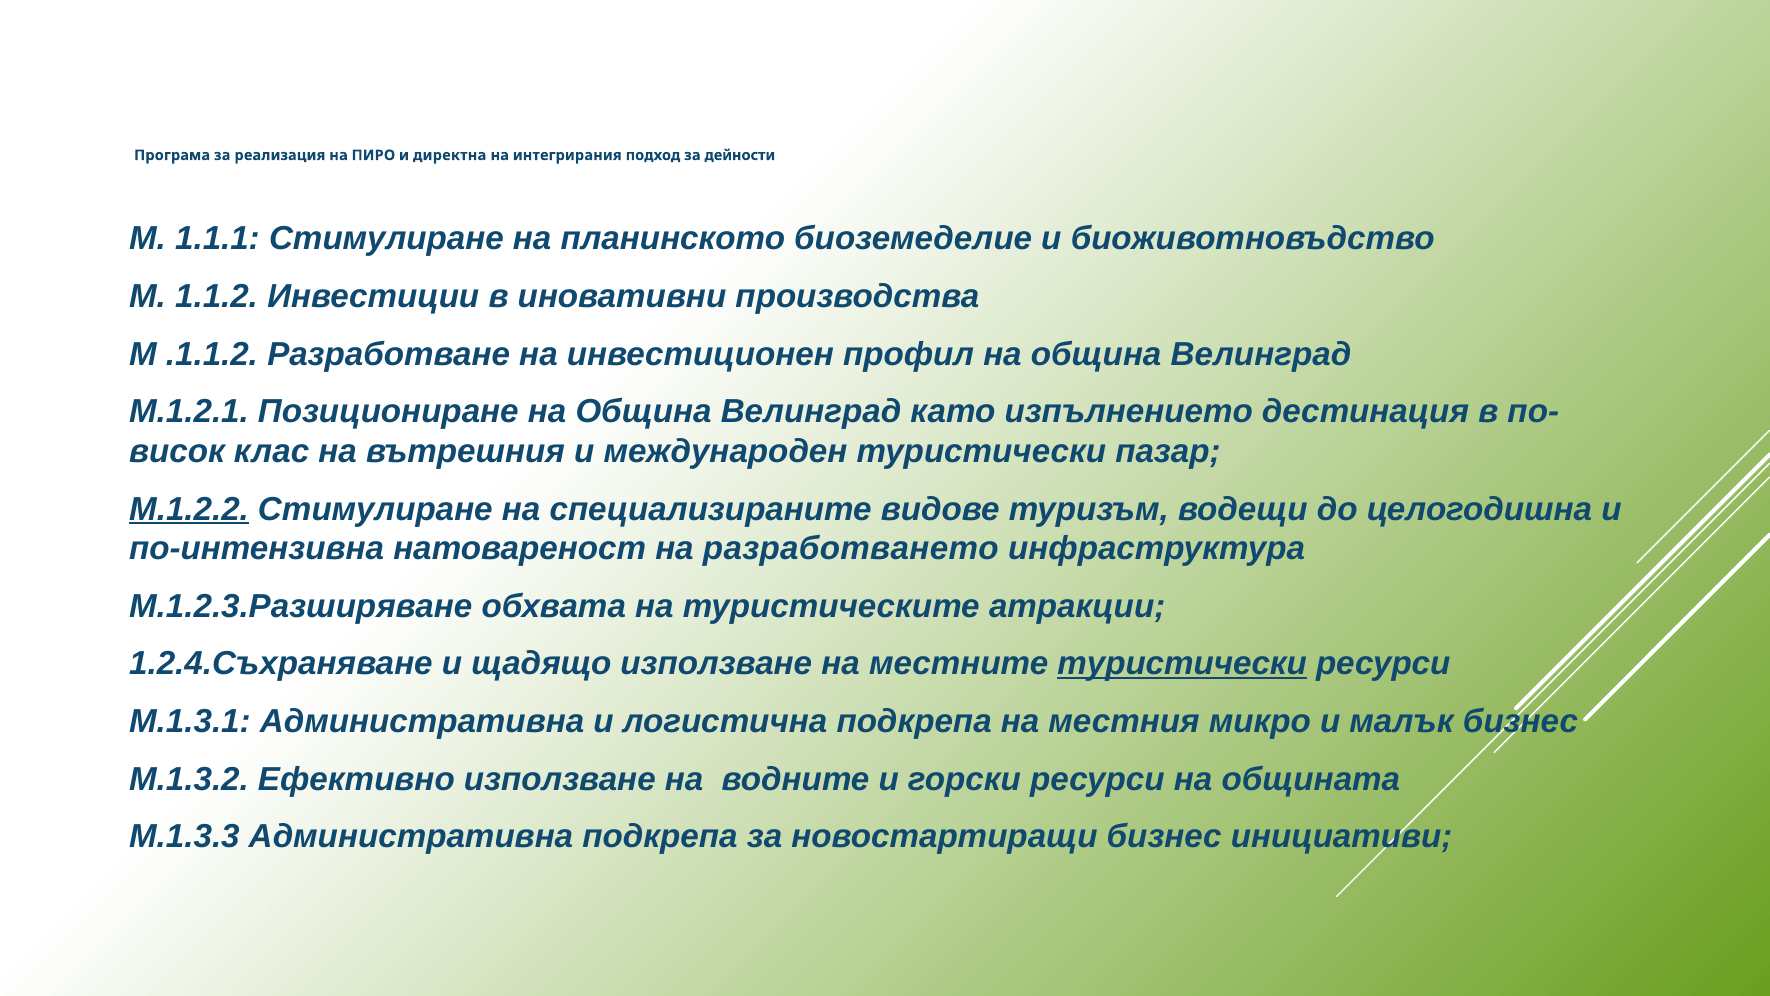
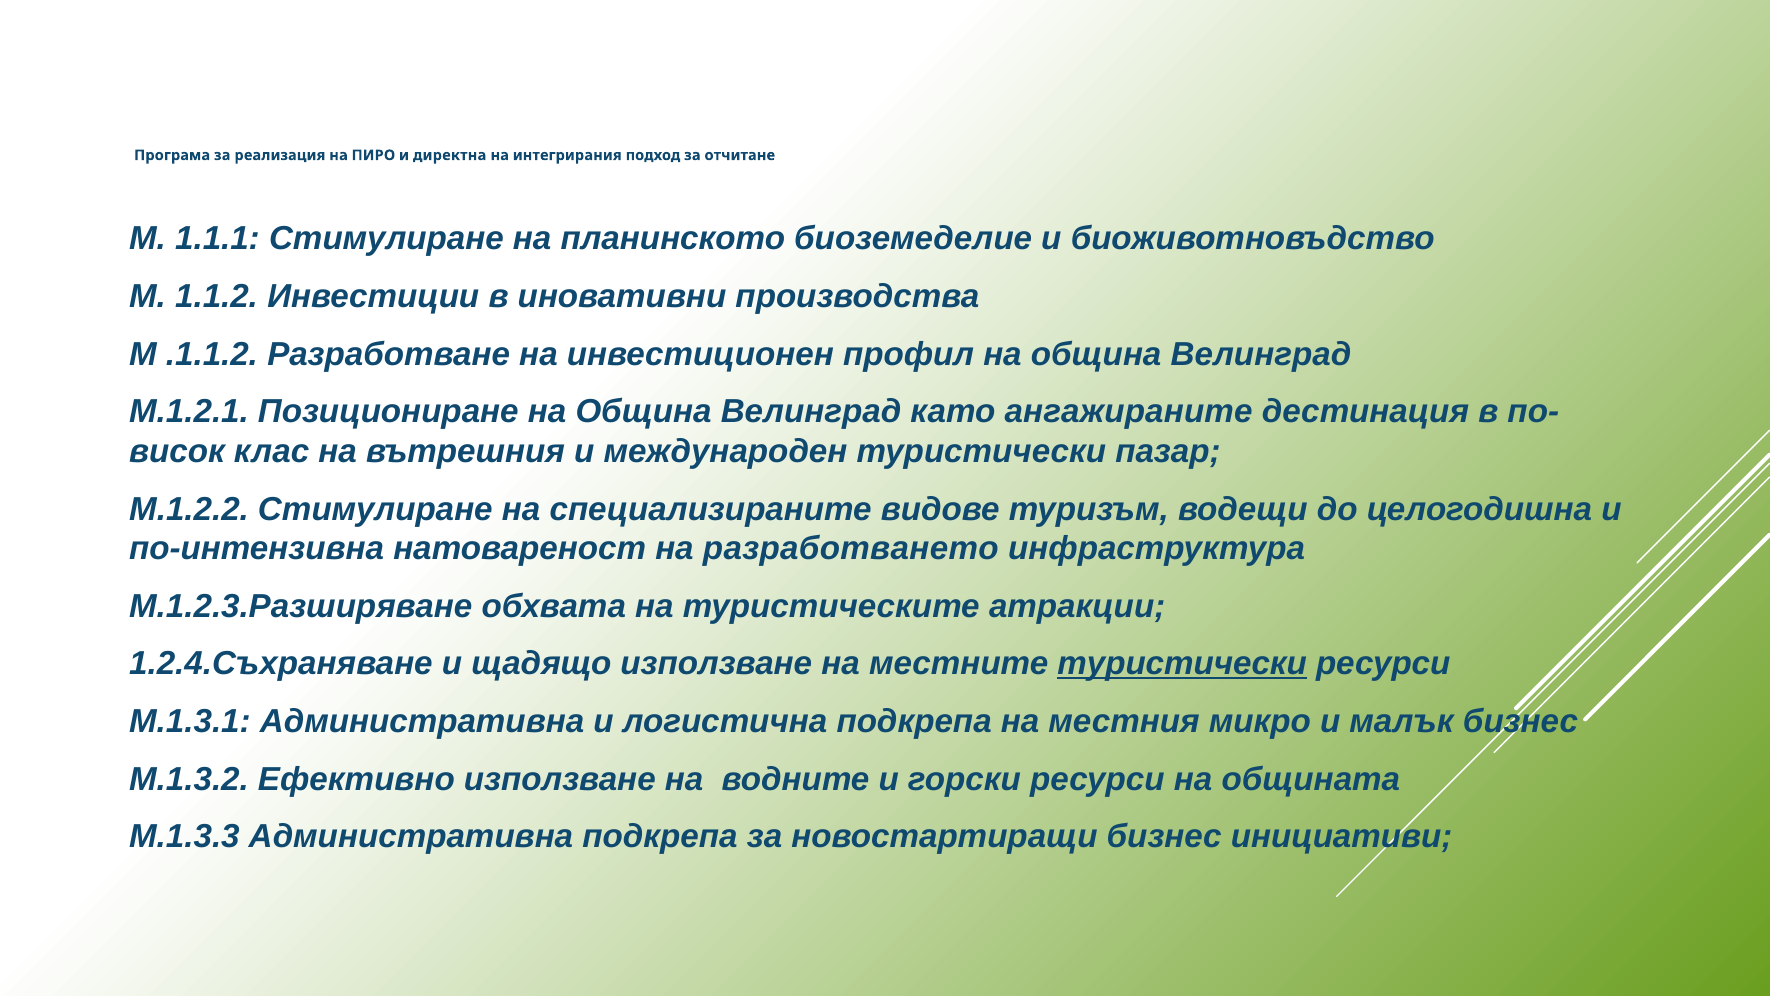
дейности: дейности -> отчитане
изпълнението: изпълнението -> ангажираните
М.1.2.2 underline: present -> none
